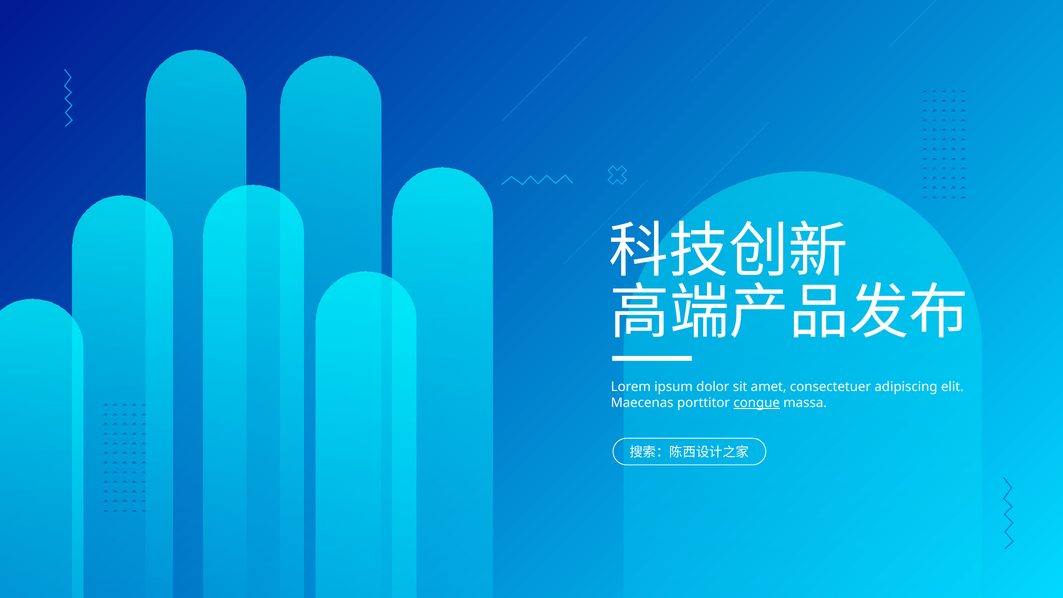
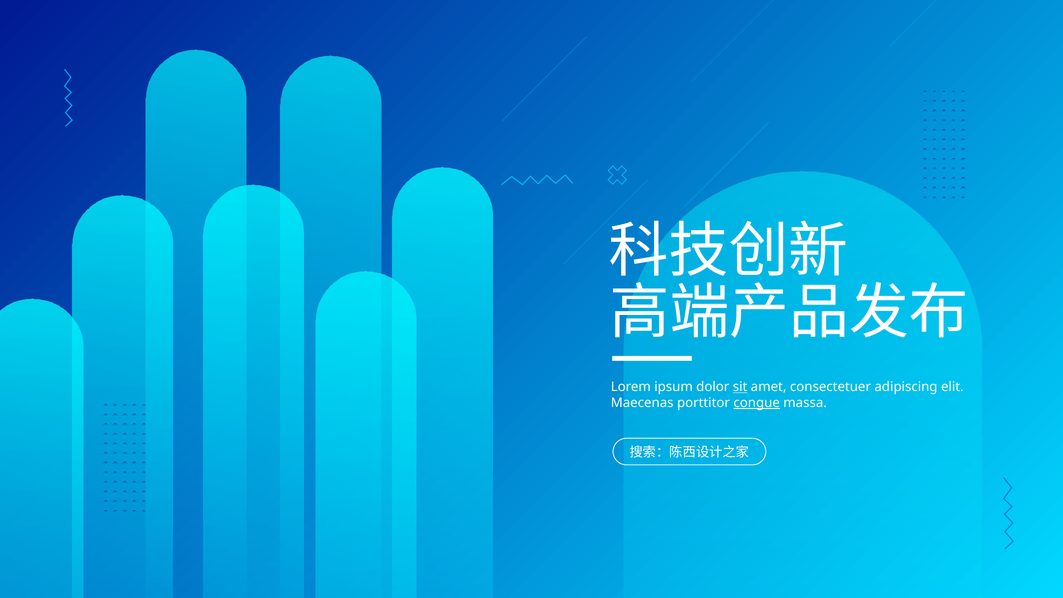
sit underline: none -> present
